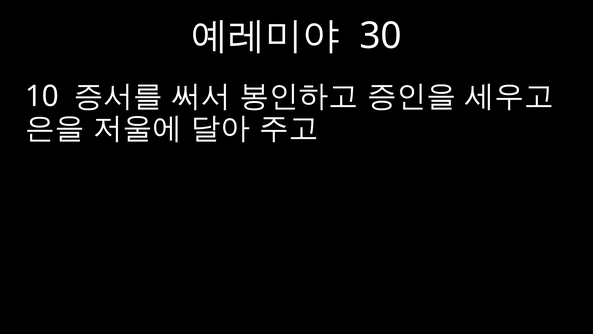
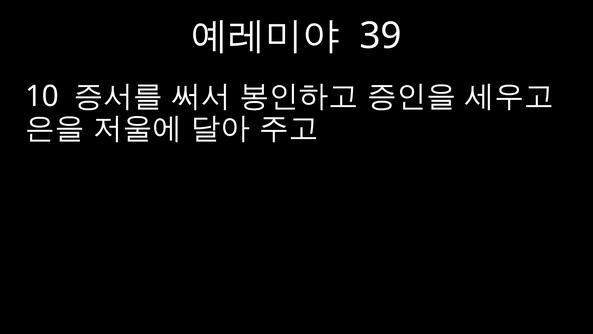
30: 30 -> 39
